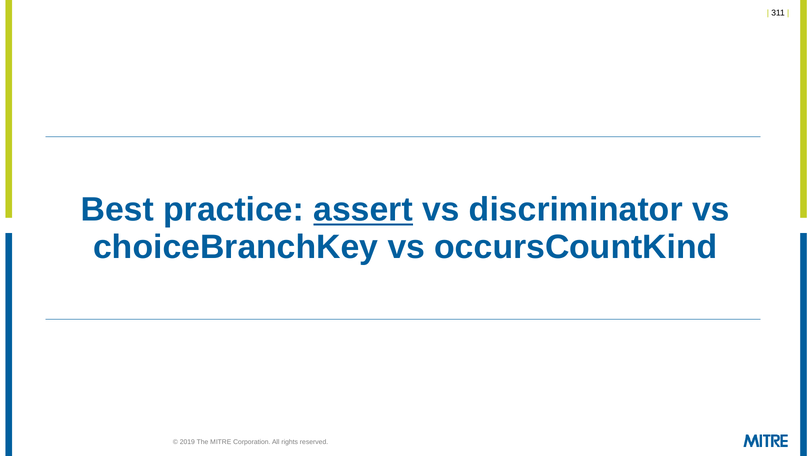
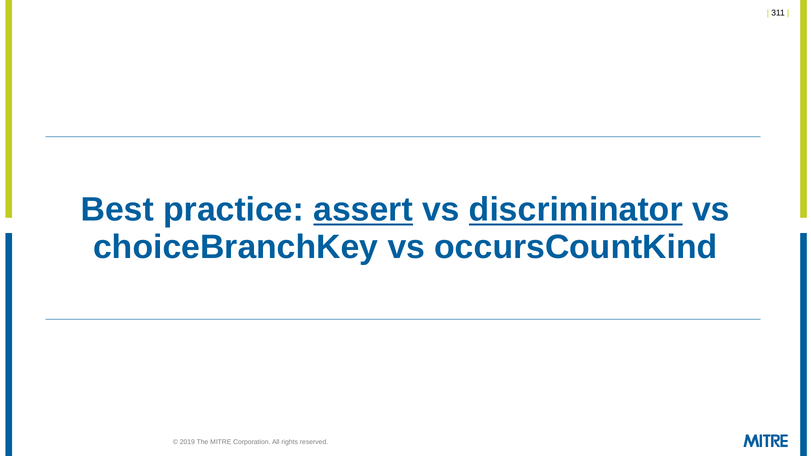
discriminator underline: none -> present
